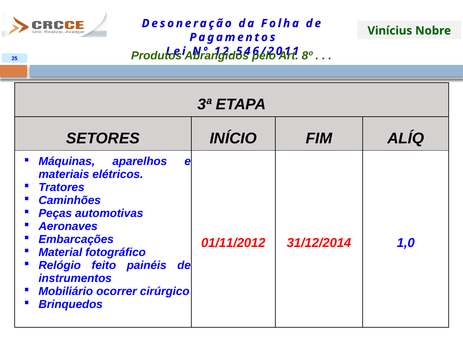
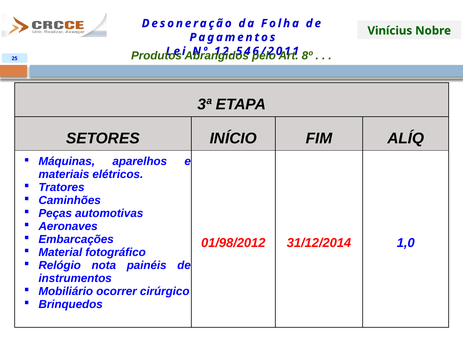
01/11/2012: 01/11/2012 -> 01/98/2012
feito: feito -> nota
